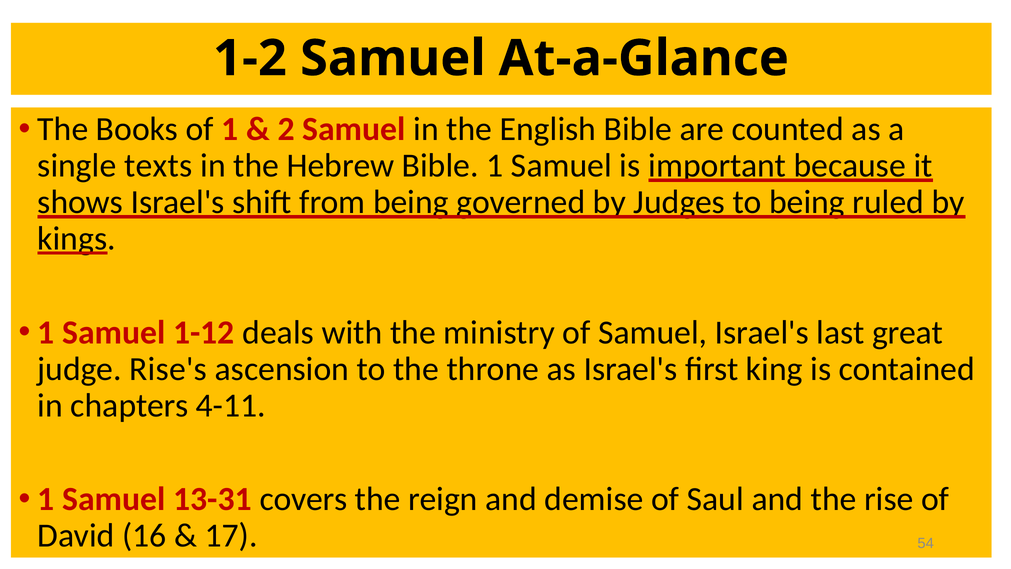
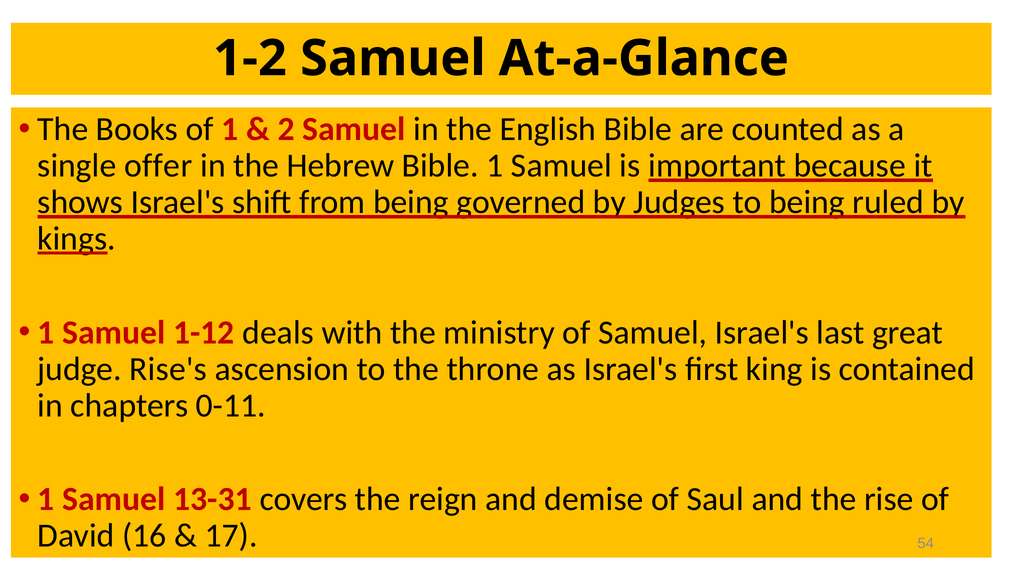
texts: texts -> offer
4-11: 4-11 -> 0-11
